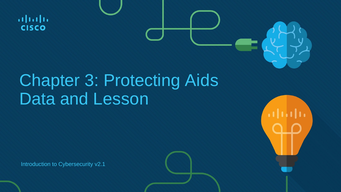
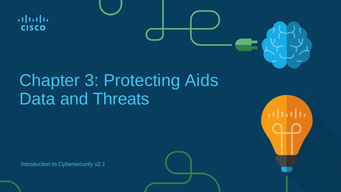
Lesson: Lesson -> Threats
